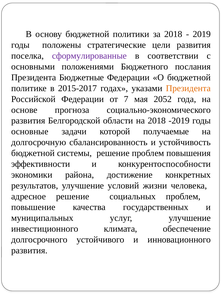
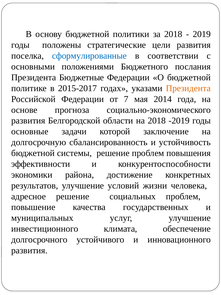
сформулированные colour: purple -> blue
2052: 2052 -> 2014
получаемые: получаемые -> заключение
